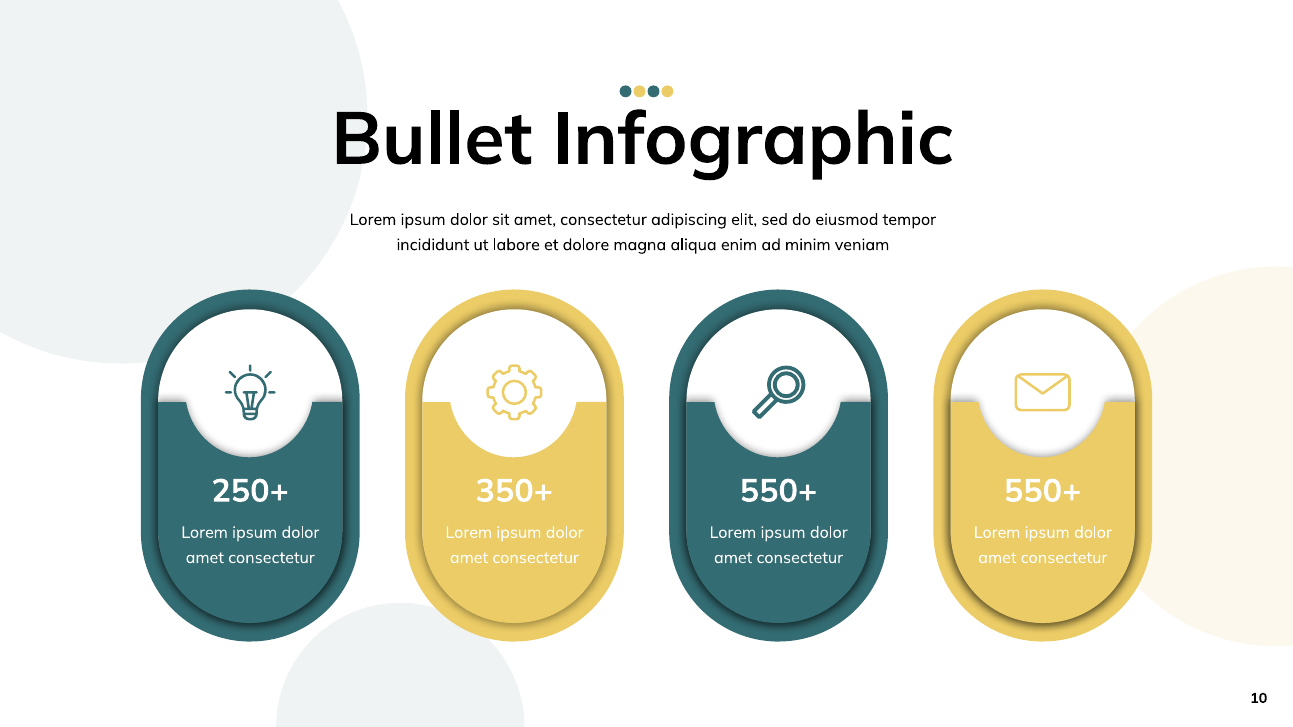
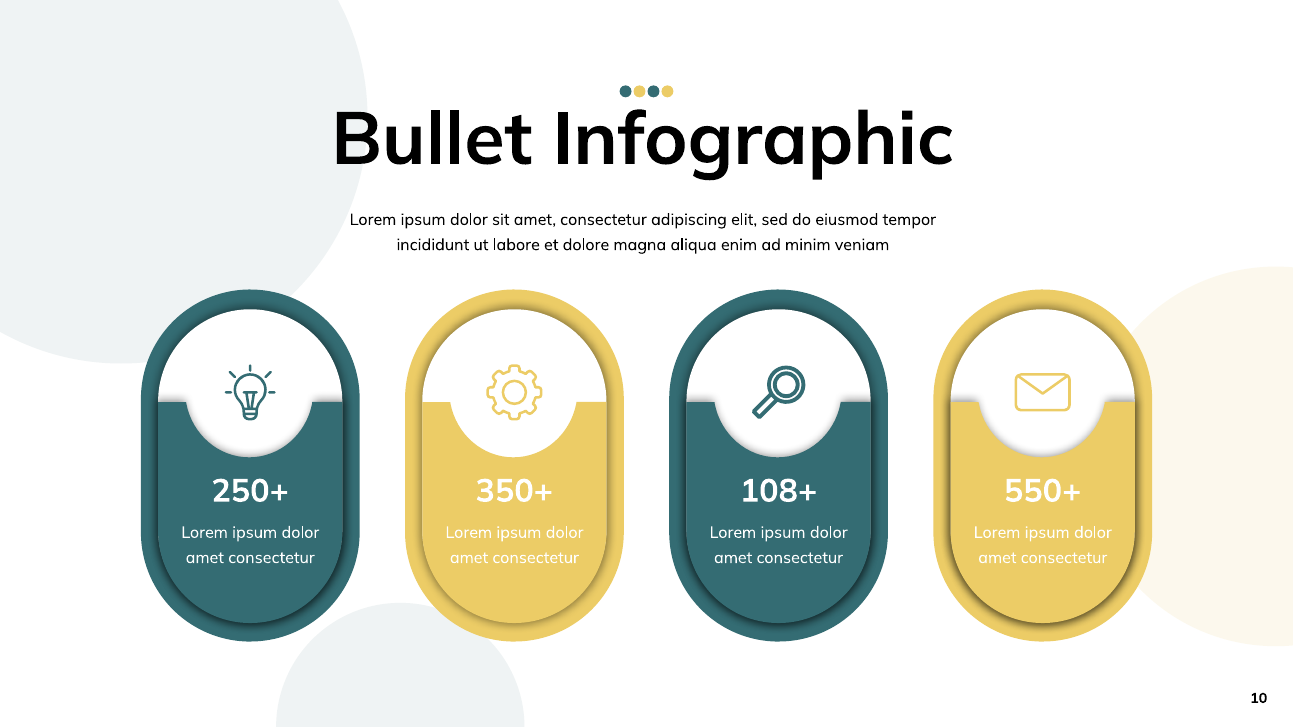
550+ at (779, 491): 550+ -> 108+
